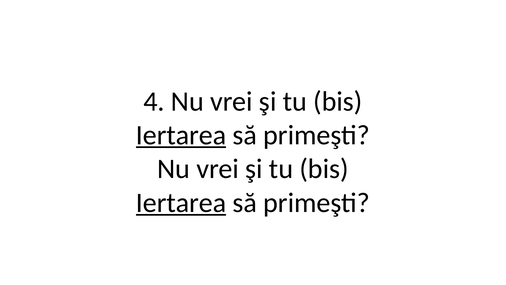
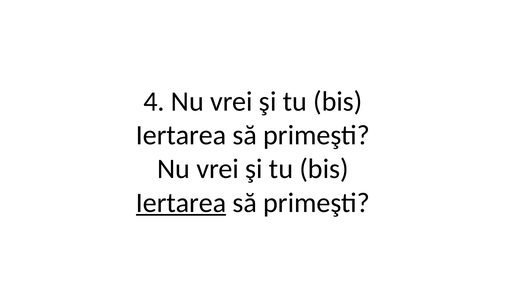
Iertarea at (181, 135) underline: present -> none
